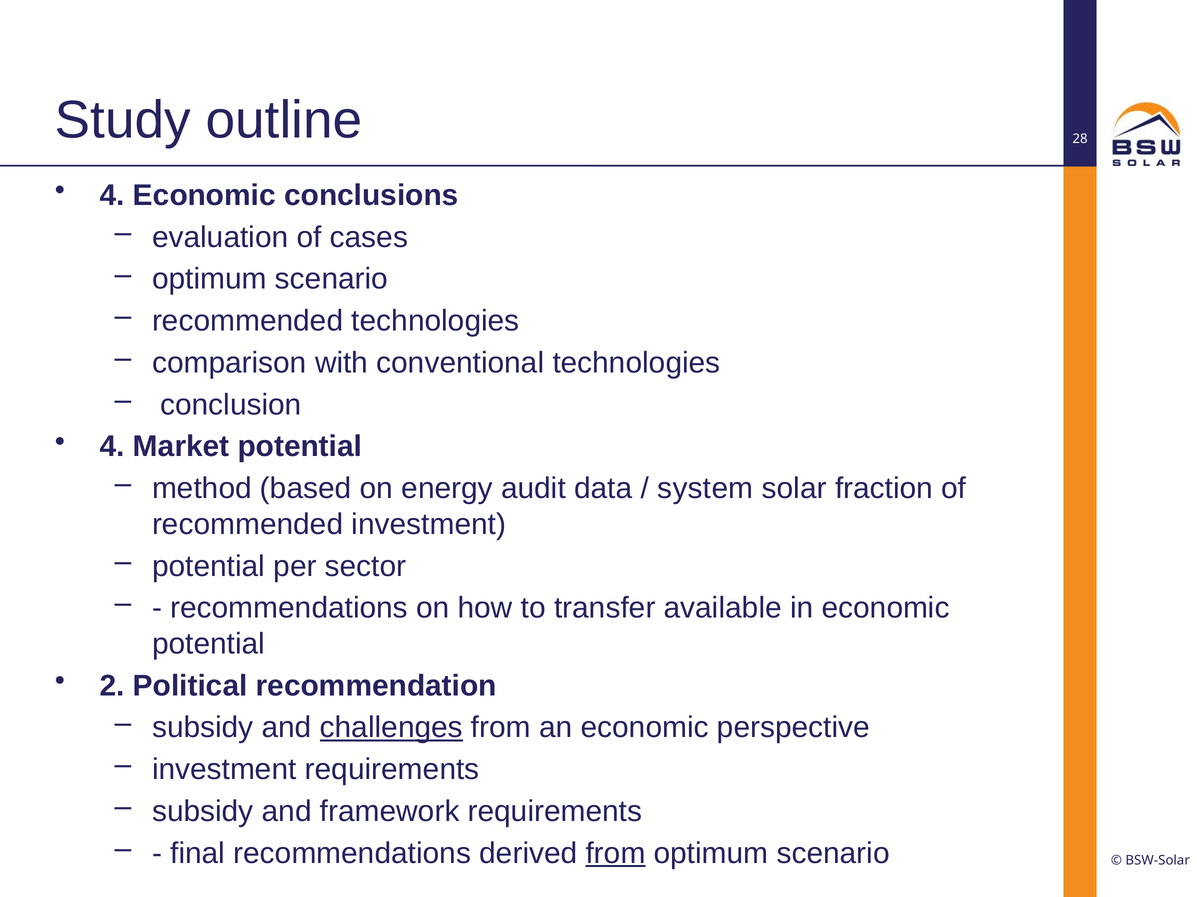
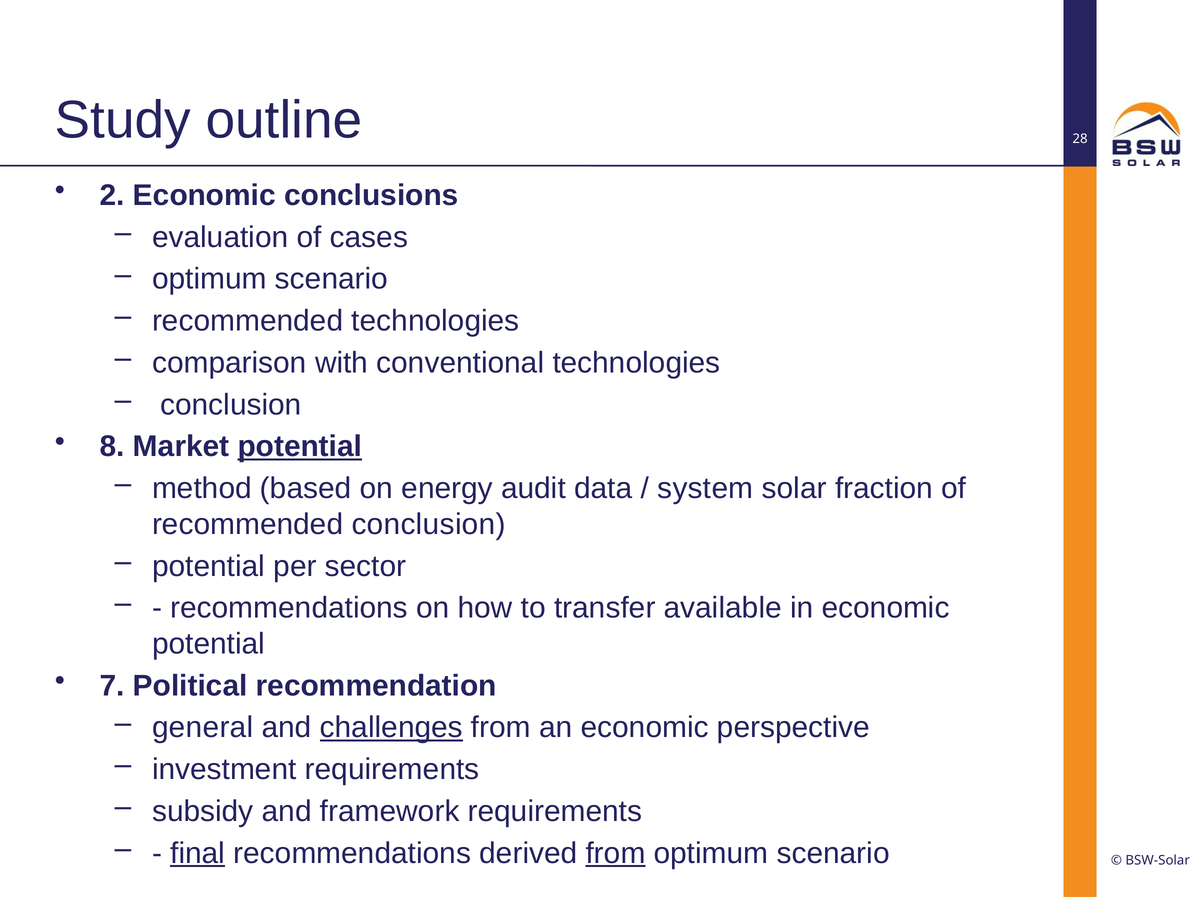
4 at (112, 196): 4 -> 2
4 at (112, 447): 4 -> 8
potential at (300, 447) underline: none -> present
recommended investment: investment -> conclusion
2: 2 -> 7
subsidy at (203, 728): subsidy -> general
final underline: none -> present
